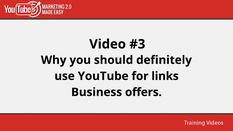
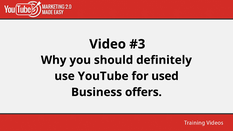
links: links -> used
